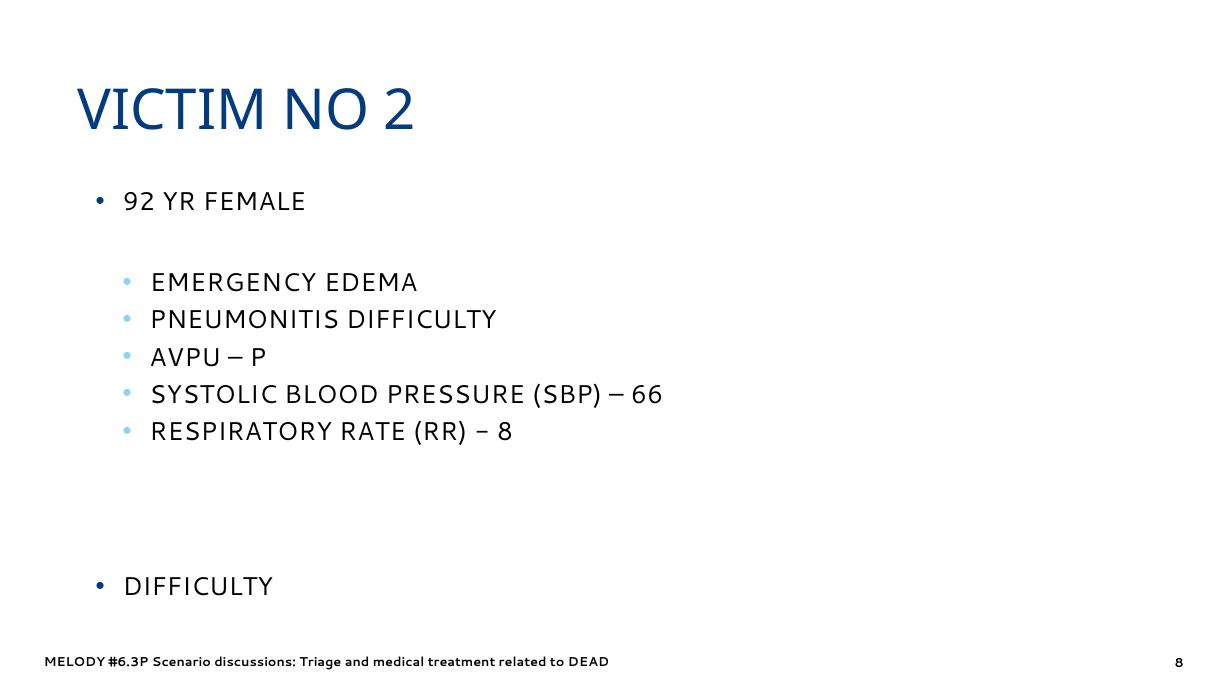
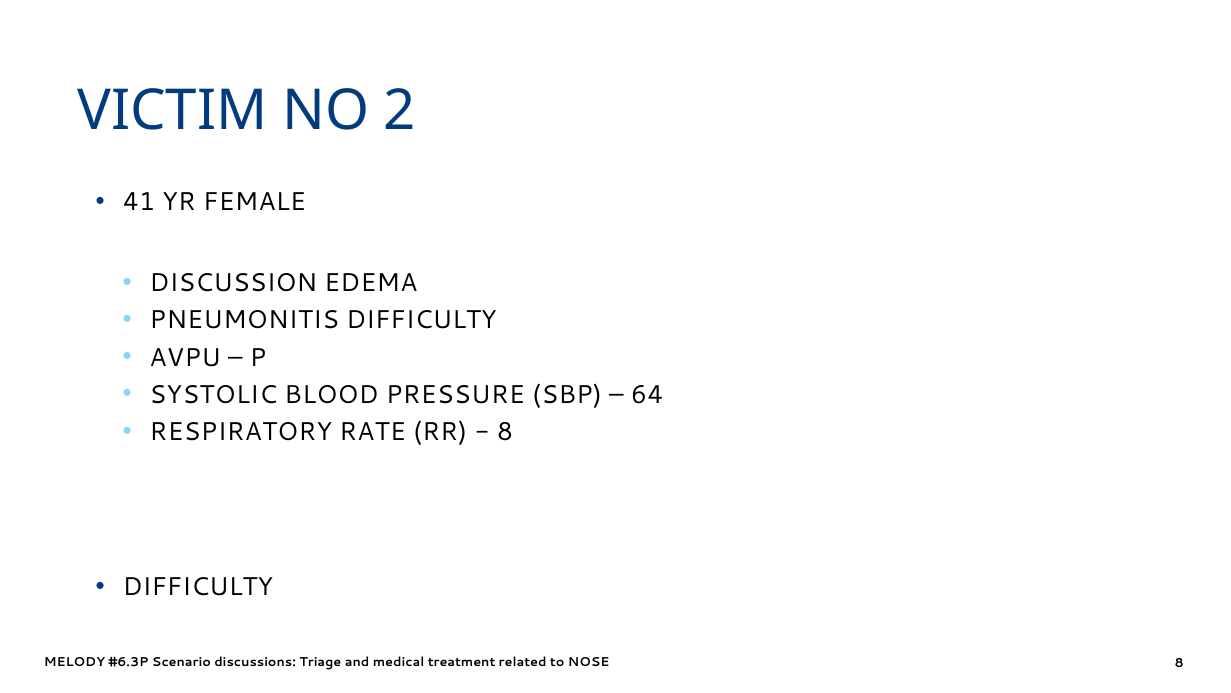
92: 92 -> 41
EMERGENCY: EMERGENCY -> DISCUSSION
66: 66 -> 64
DEAD: DEAD -> NOSE
